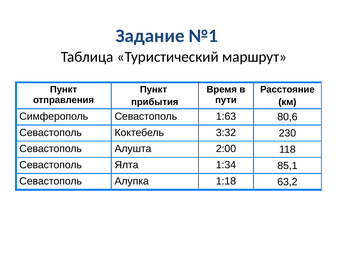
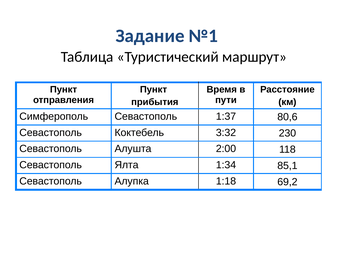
1:63: 1:63 -> 1:37
63,2: 63,2 -> 69,2
